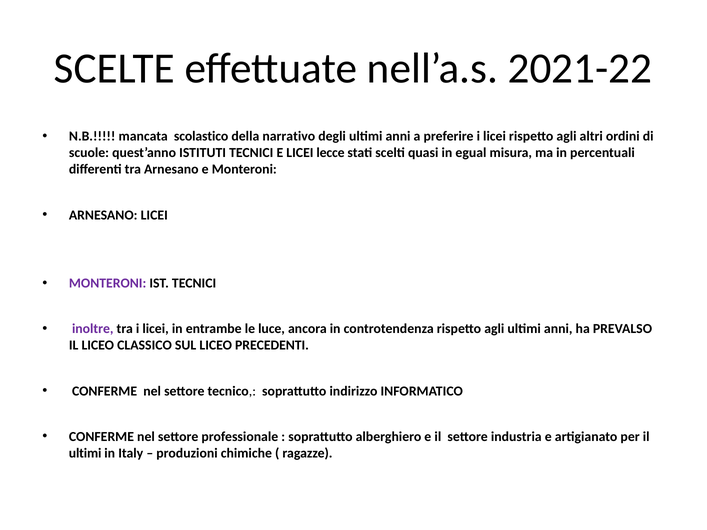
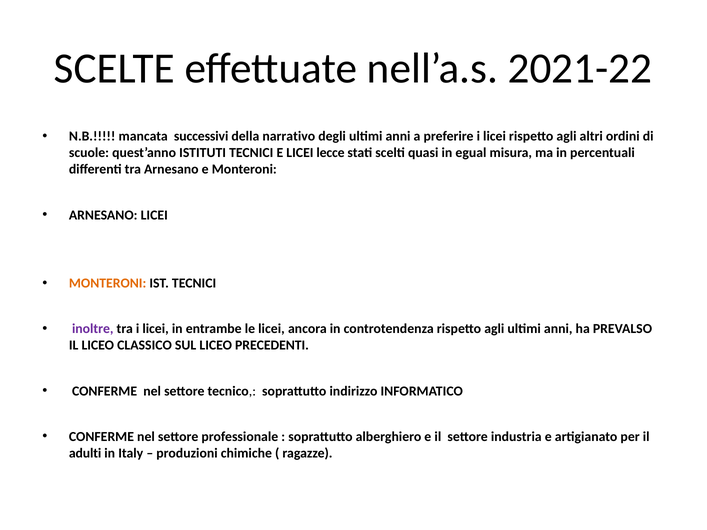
scolastico: scolastico -> successivi
MONTERONI at (108, 283) colour: purple -> orange
le luce: luce -> licei
ultimi at (85, 453): ultimi -> adulti
